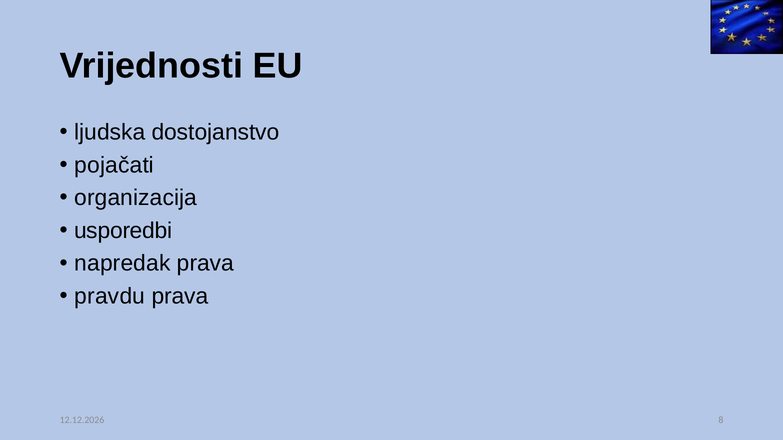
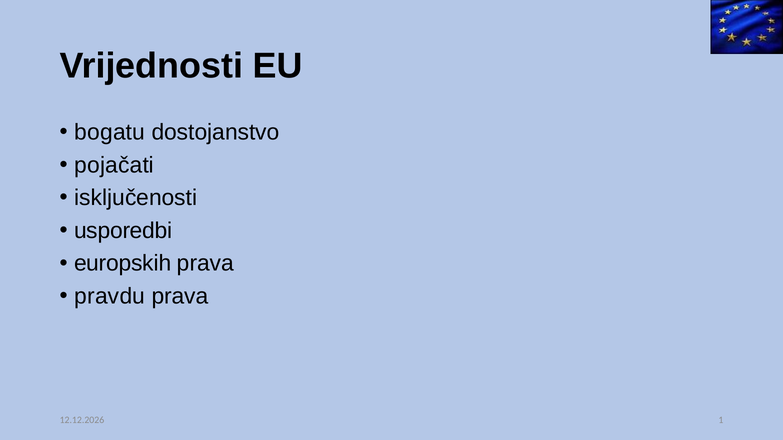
ljudska: ljudska -> bogatu
organizacija: organizacija -> isključenosti
napredak: napredak -> europskih
8: 8 -> 1
